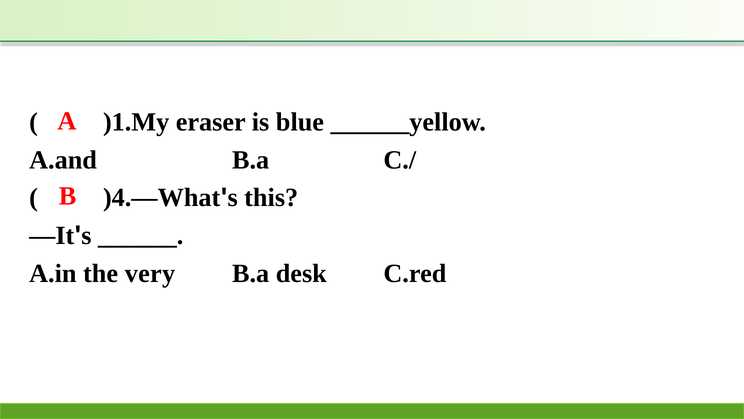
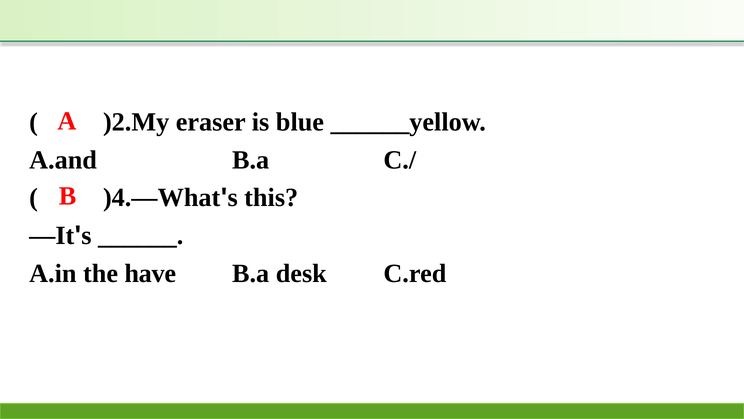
)1.My: )1.My -> )2.My
very: very -> have
